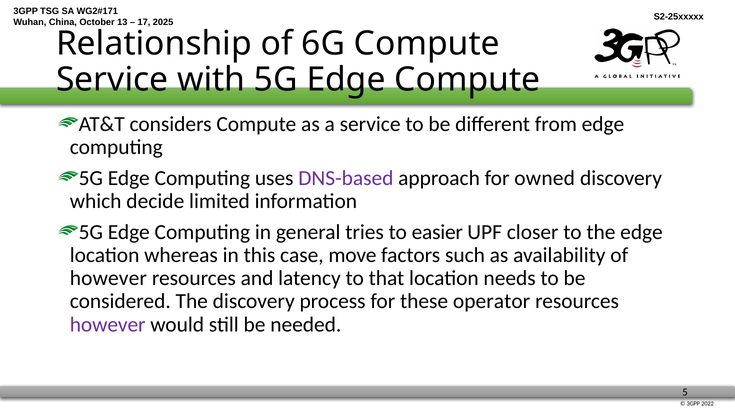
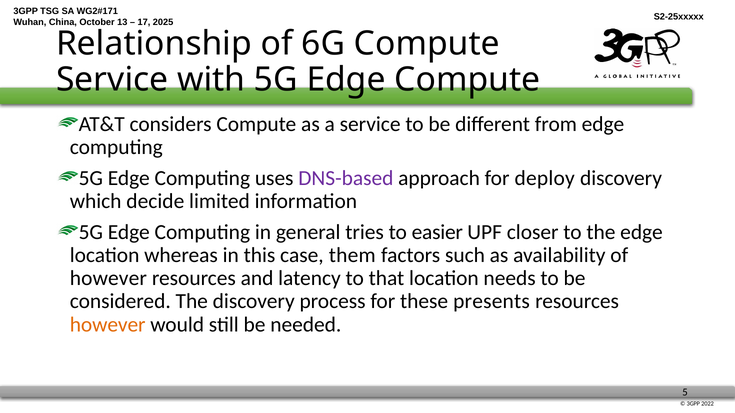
owned: owned -> deploy
move: move -> them
operator: operator -> presents
however at (108, 325) colour: purple -> orange
